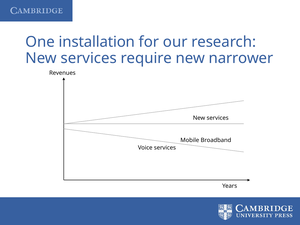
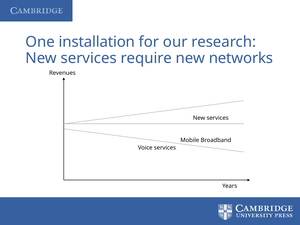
narrower: narrower -> networks
